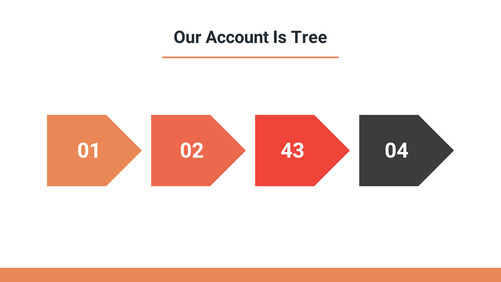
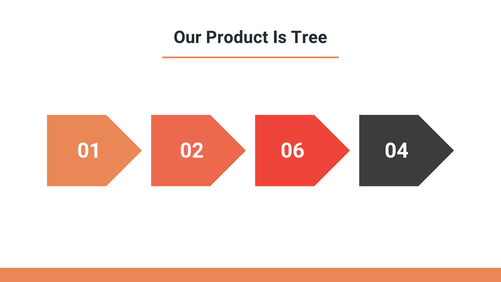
Account: Account -> Product
43: 43 -> 06
